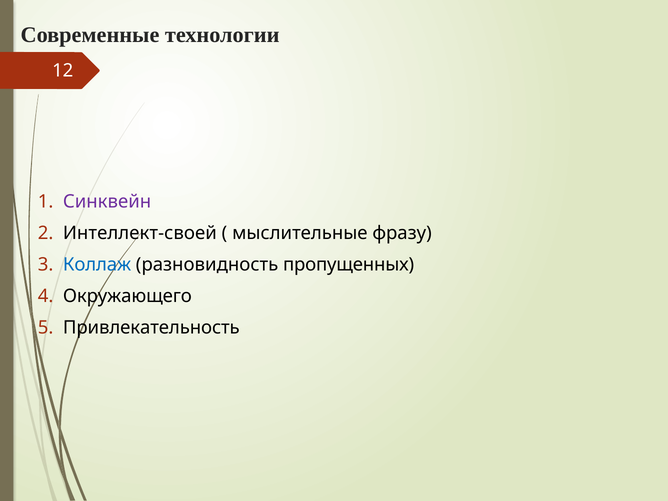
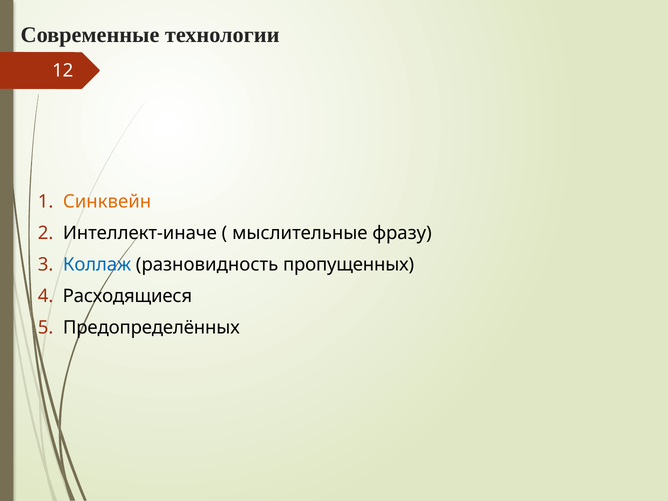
Синквейн colour: purple -> orange
Интеллект-своей: Интеллект-своей -> Интеллект-иначе
Окружающего: Окружающего -> Расходящиеся
Привлекательность: Привлекательность -> Предопределённых
